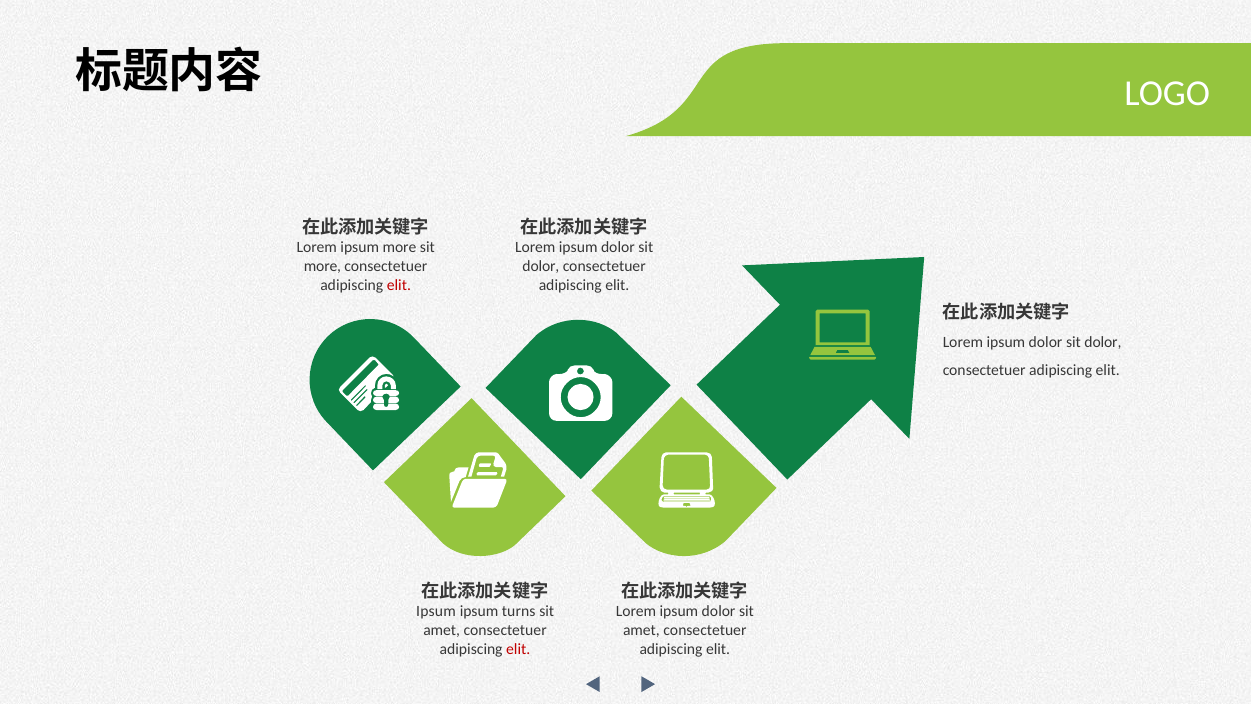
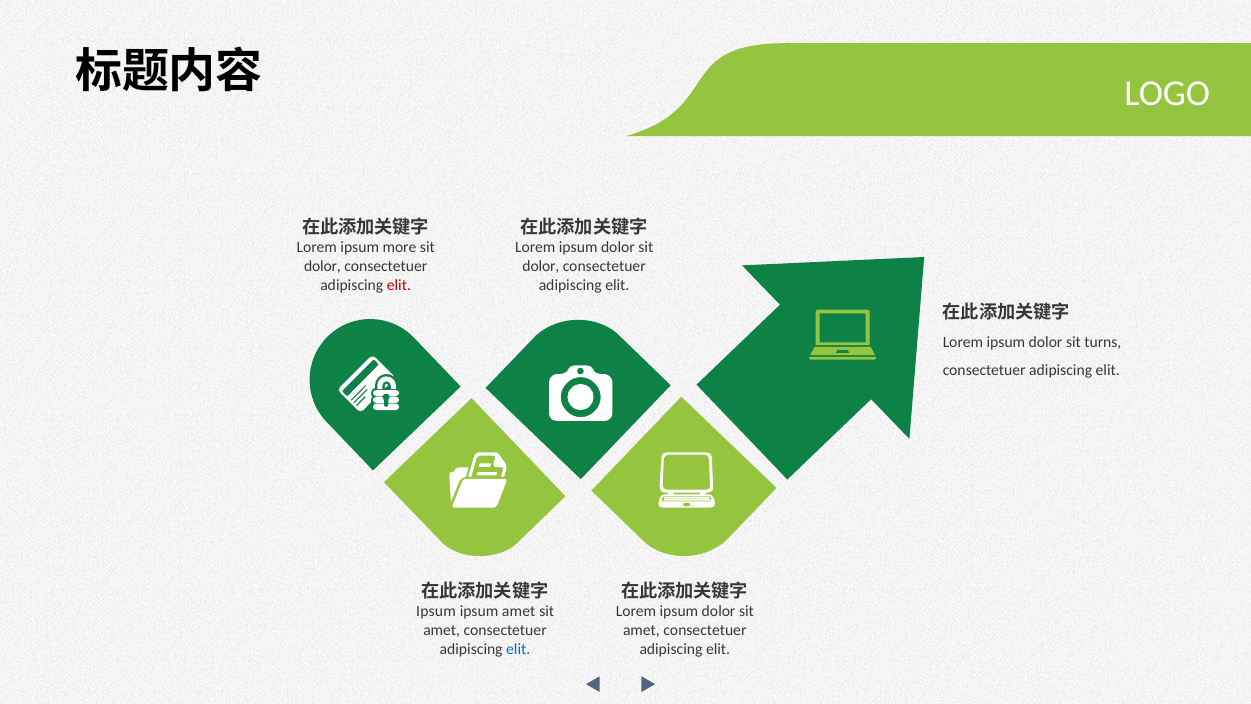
more at (322, 266): more -> dolor
dolor at (1103, 342): dolor -> turns
ipsum turns: turns -> amet
elit at (518, 649) colour: red -> blue
